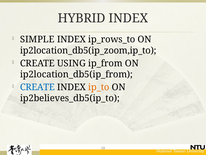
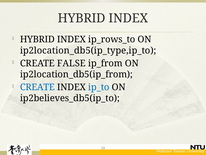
SIMPLE at (37, 39): SIMPLE -> HYBRID
ip2location_db5(ip_zoom,ip_to: ip2location_db5(ip_zoom,ip_to -> ip2location_db5(ip_type,ip_to
USING: USING -> FALSE
ip_to colour: orange -> blue
